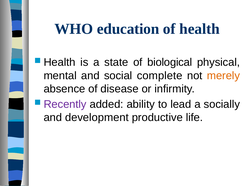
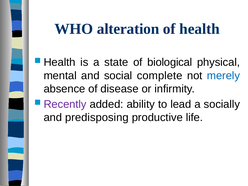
education: education -> alteration
merely colour: orange -> blue
development: development -> predisposing
